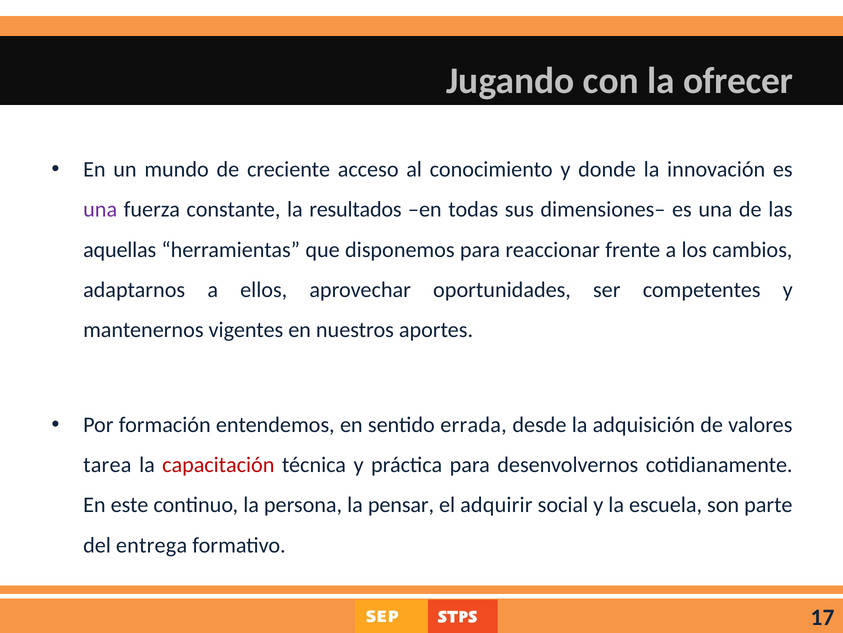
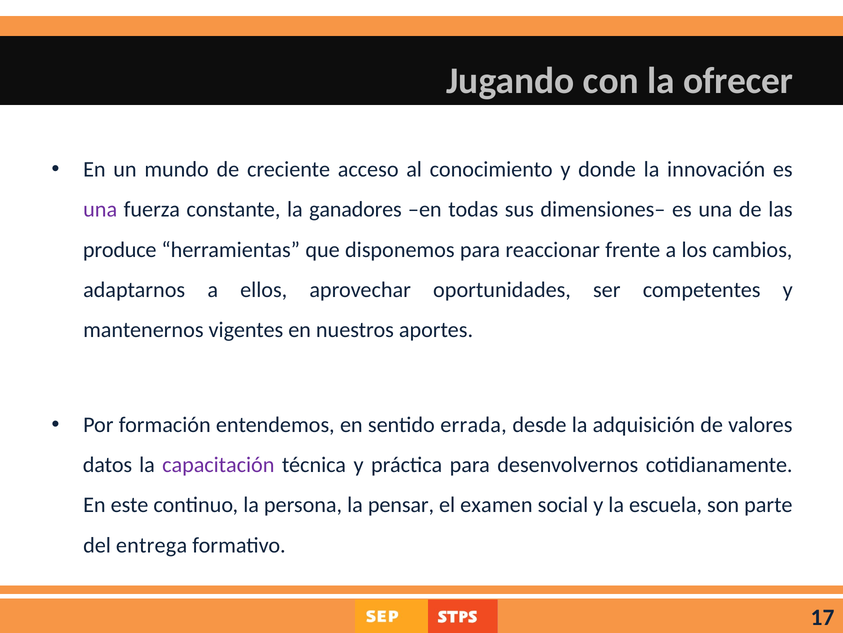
resultados: resultados -> ganadores
aquellas: aquellas -> produce
tarea: tarea -> datos
capacitación colour: red -> purple
adquirir: adquirir -> examen
